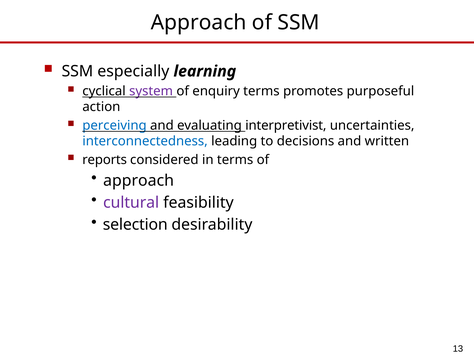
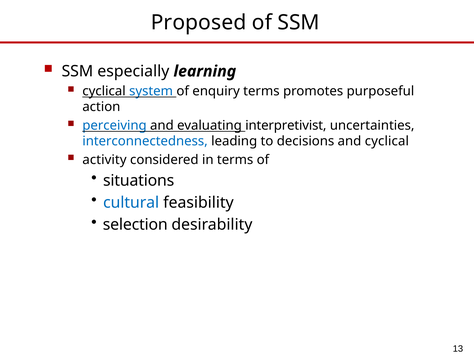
Approach at (199, 22): Approach -> Proposed
system colour: purple -> blue
and written: written -> cyclical
reports: reports -> activity
approach at (139, 180): approach -> situations
cultural colour: purple -> blue
